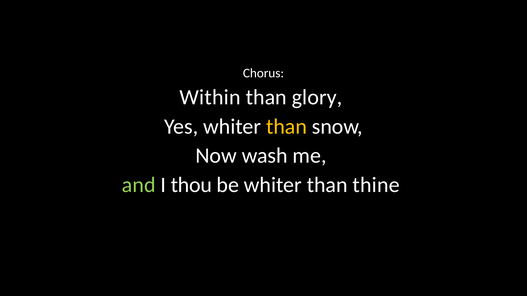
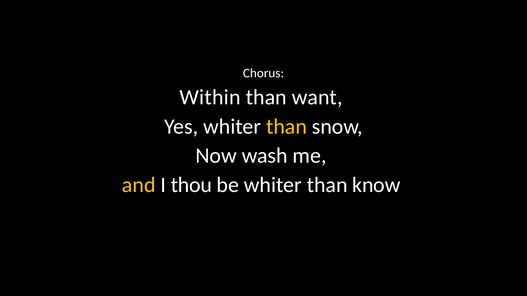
glory: glory -> want
and colour: light green -> yellow
thine: thine -> know
